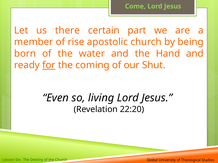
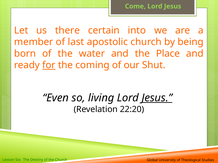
part: part -> into
rise: rise -> last
Hand: Hand -> Place
Jesus at (157, 98) underline: none -> present
